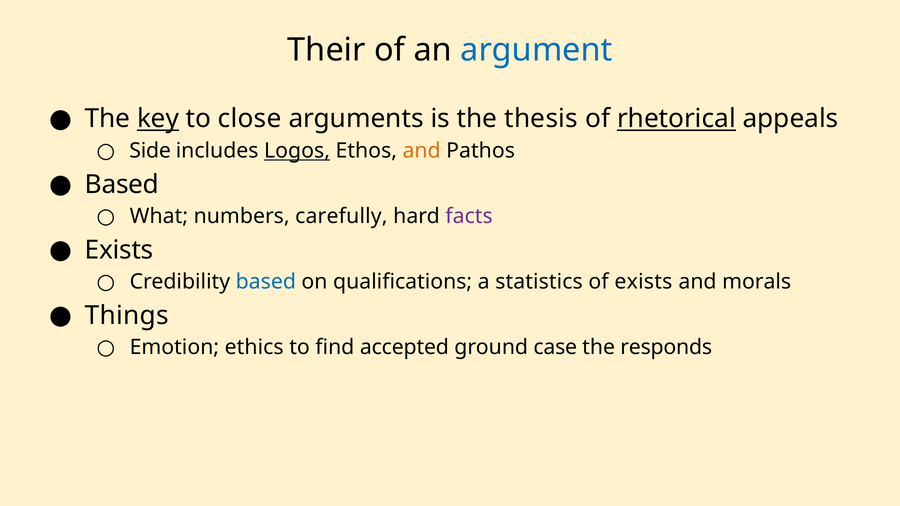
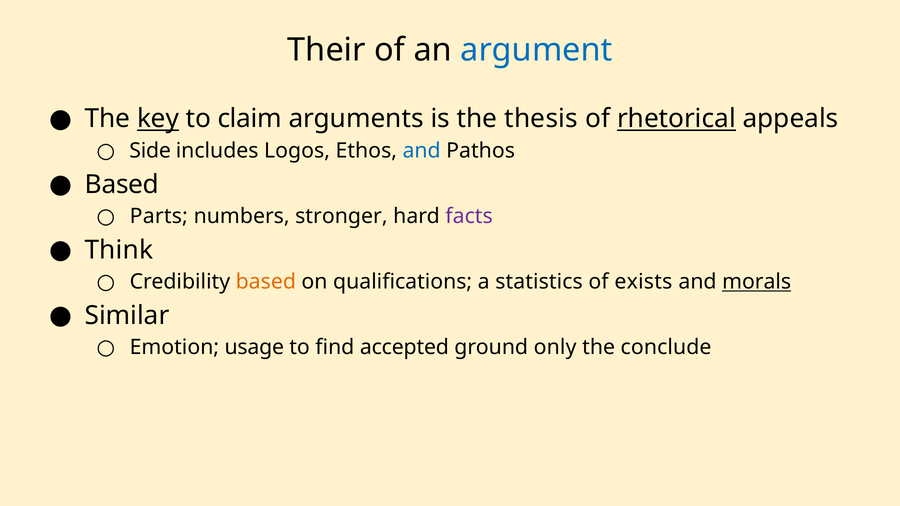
close: close -> claim
Logos underline: present -> none
and at (422, 151) colour: orange -> blue
What: What -> Parts
carefully: carefully -> stronger
Exists at (119, 250): Exists -> Think
based at (266, 282) colour: blue -> orange
morals underline: none -> present
Things: Things -> Similar
ethics: ethics -> usage
case: case -> only
responds: responds -> conclude
